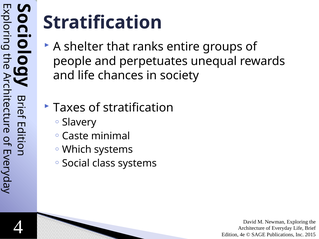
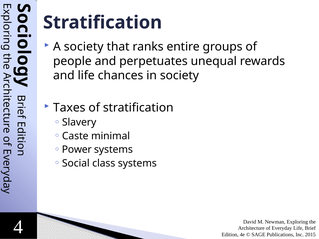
A shelter: shelter -> society
Which: Which -> Power
